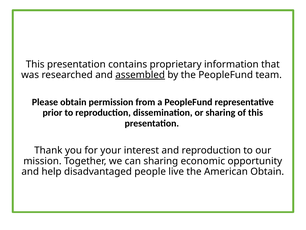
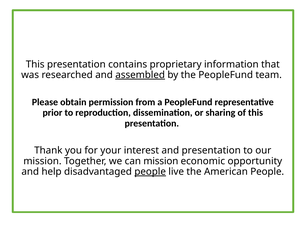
and reproduction: reproduction -> presentation
can sharing: sharing -> mission
people at (150, 171) underline: none -> present
American Obtain: Obtain -> People
